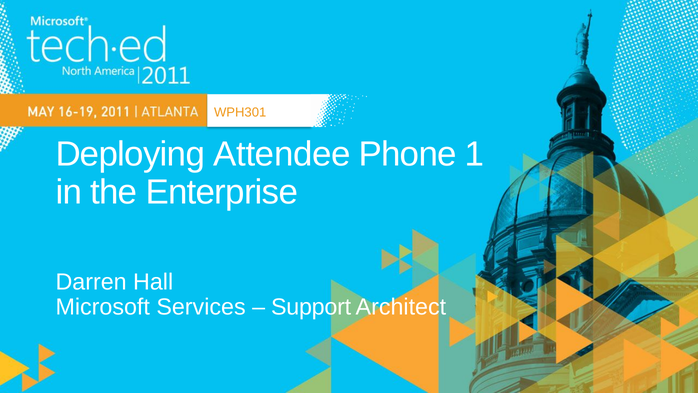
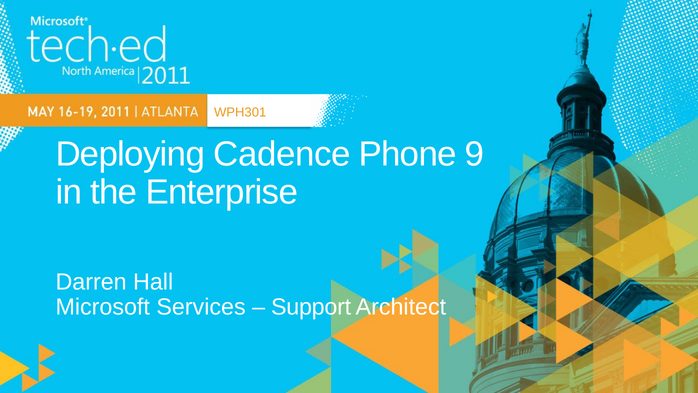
Attendee: Attendee -> Cadence
1: 1 -> 9
